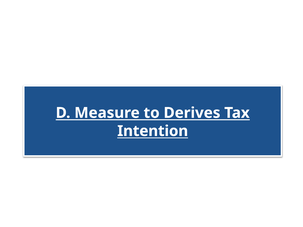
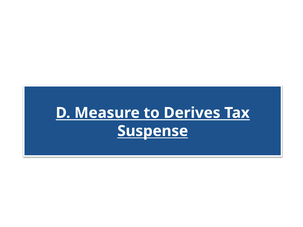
Intention: Intention -> Suspense
